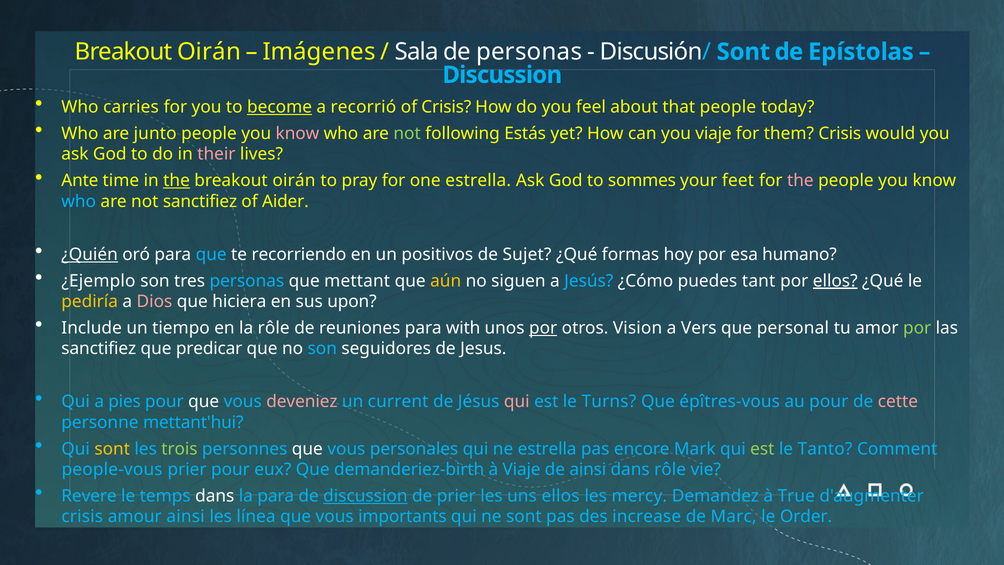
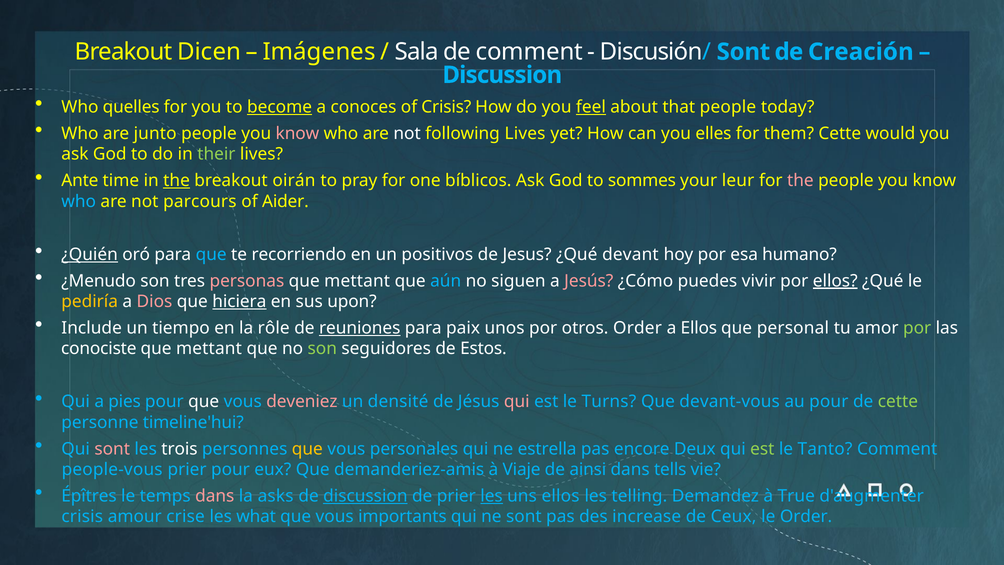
Oirán at (209, 52): Oirán -> Dicen
de personas: personas -> comment
Epístolas: Epístolas -> Creación
carries: carries -> quelles
recorrió: recorrió -> conoces
feel underline: none -> present
not at (407, 133) colour: light green -> white
following Estás: Estás -> Lives
you viaje: viaje -> elles
them Crisis: Crisis -> Cette
their colour: pink -> light green
one estrella: estrella -> bíblicos
feet: feet -> leur
not sanctifiez: sanctifiez -> parcours
Sujet: Sujet -> Jesus
formas: formas -> devant
¿Ejemplo: ¿Ejemplo -> ¿Menudo
personas at (247, 281) colour: light blue -> pink
aún colour: yellow -> light blue
Jesús colour: light blue -> pink
tant: tant -> vivir
hiciera underline: none -> present
reuniones underline: none -> present
with: with -> paix
por at (543, 328) underline: present -> none
otros Vision: Vision -> Order
a Vers: Vers -> Ellos
sanctifiez at (99, 349): sanctifiez -> conociste
predicar at (209, 349): predicar -> mettant
son at (322, 349) colour: light blue -> light green
Jesus: Jesus -> Estos
current: current -> densité
épîtres-vous: épîtres-vous -> devant-vous
cette at (898, 401) colour: pink -> light green
mettant'hui: mettant'hui -> timeline'hui
sont at (112, 449) colour: yellow -> pink
trois colour: light green -> white
que at (307, 449) colour: white -> yellow
Mark: Mark -> Deux
demanderiez-birth: demanderiez-birth -> demanderiez-amis
dans rôle: rôle -> tells
Revere: Revere -> Épîtres
dans at (215, 496) colour: white -> pink
la para: para -> asks
les at (492, 496) underline: none -> present
mercy: mercy -> telling
amour ainsi: ainsi -> crise
línea: línea -> what
Marc: Marc -> Ceux
